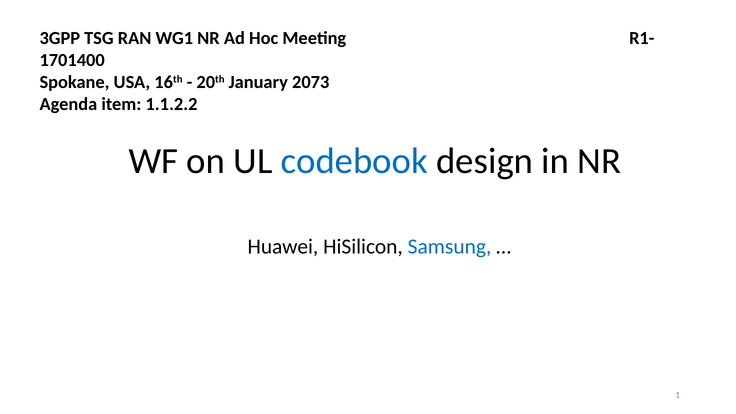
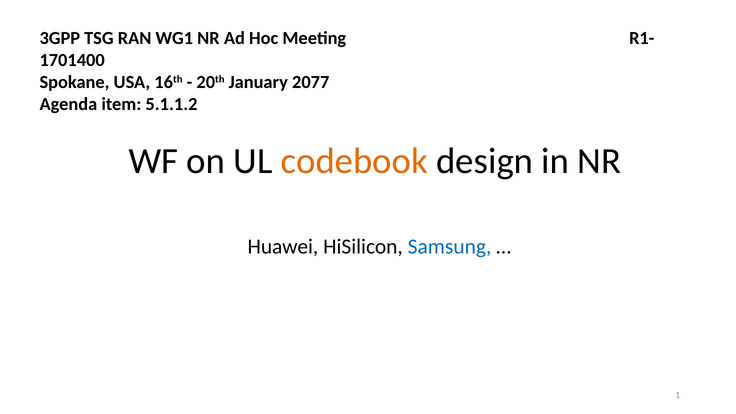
2073: 2073 -> 2077
1.1.2.2: 1.1.2.2 -> 5.1.1.2
codebook colour: blue -> orange
